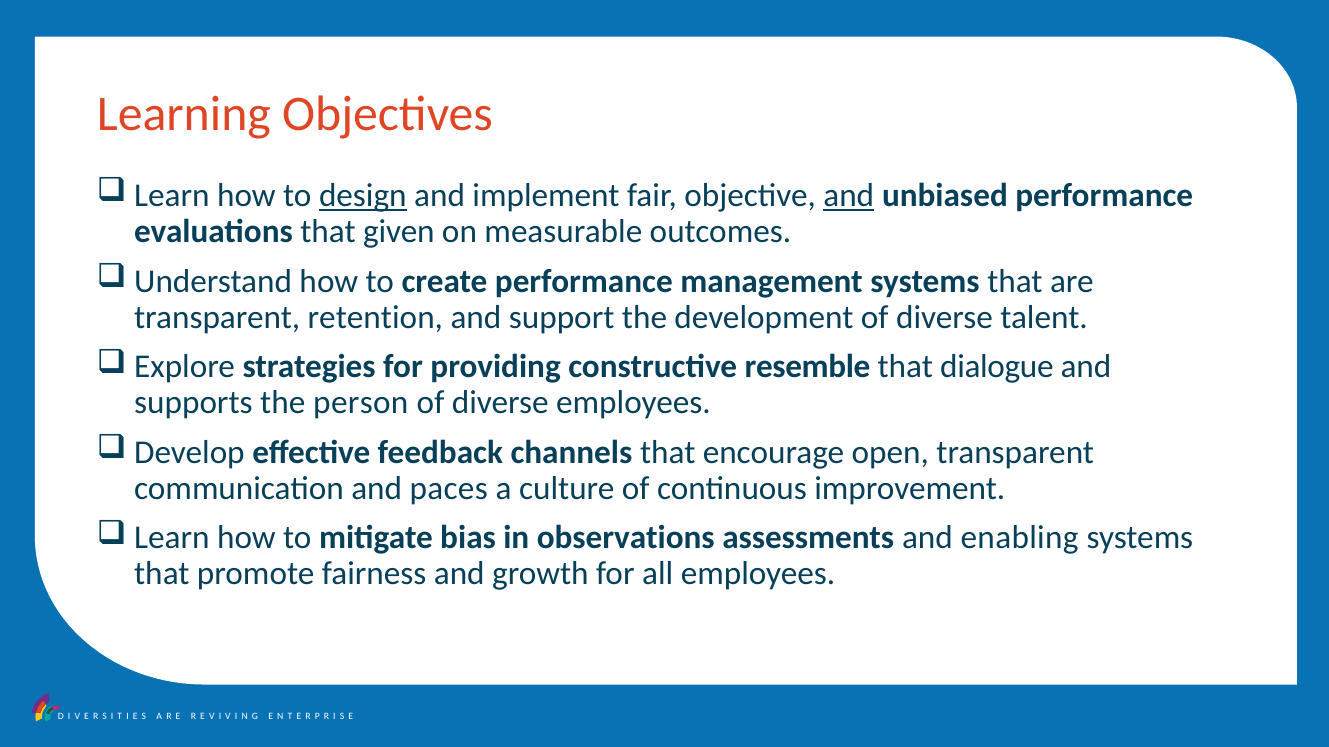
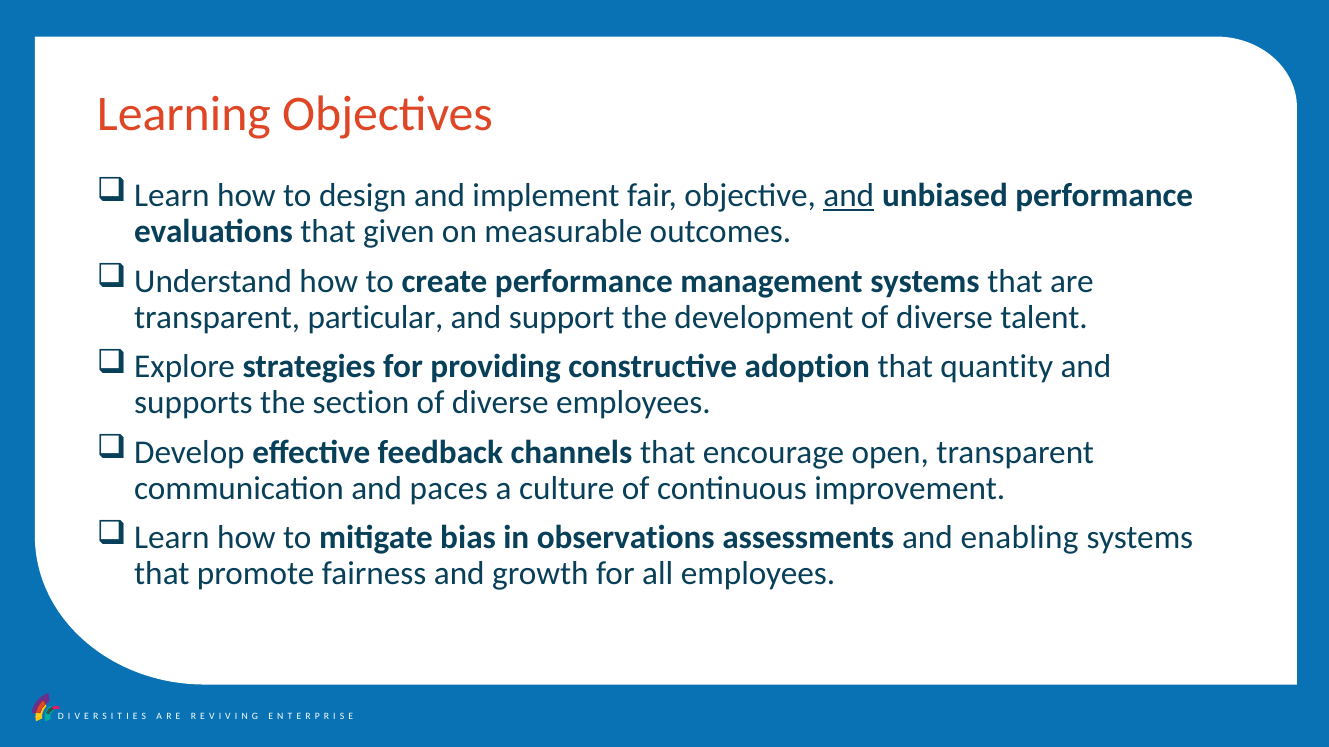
design underline: present -> none
retention: retention -> particular
resemble: resemble -> adoption
dialogue: dialogue -> quantity
person: person -> section
